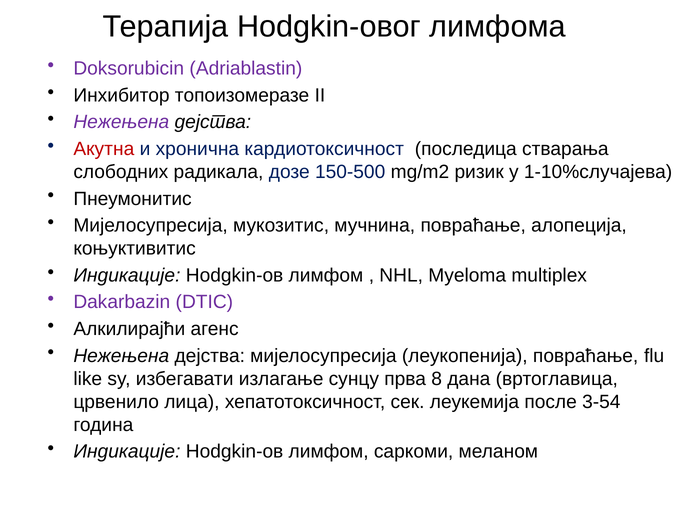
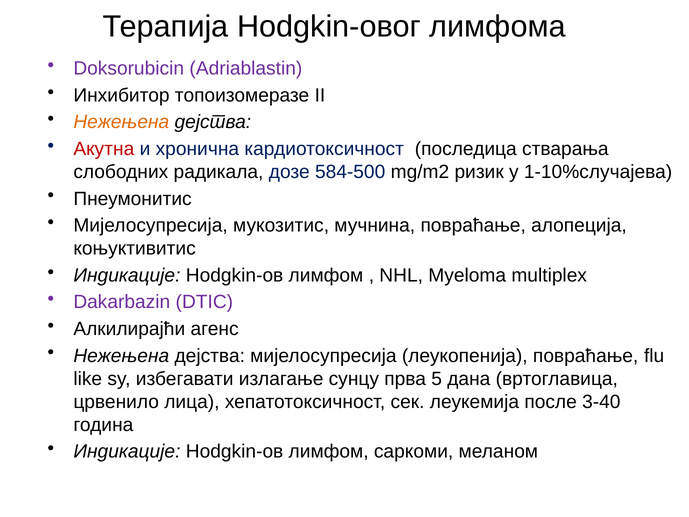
Нежењена at (121, 122) colour: purple -> orange
150-500: 150-500 -> 584-500
8: 8 -> 5
3-54: 3-54 -> 3-40
